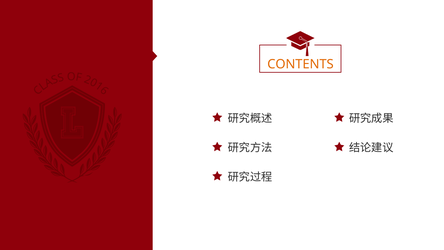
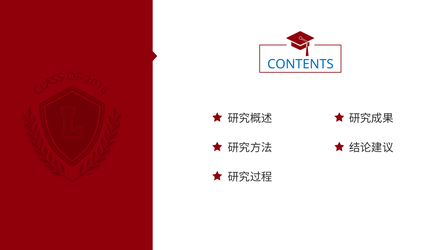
CONTENTS colour: orange -> blue
